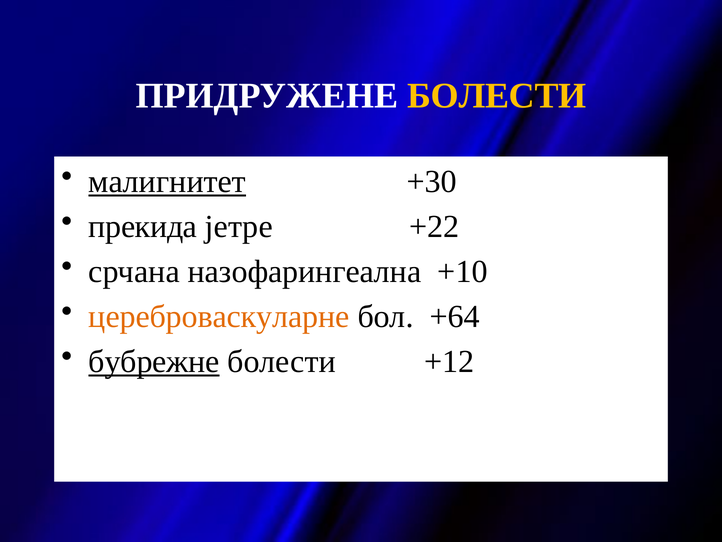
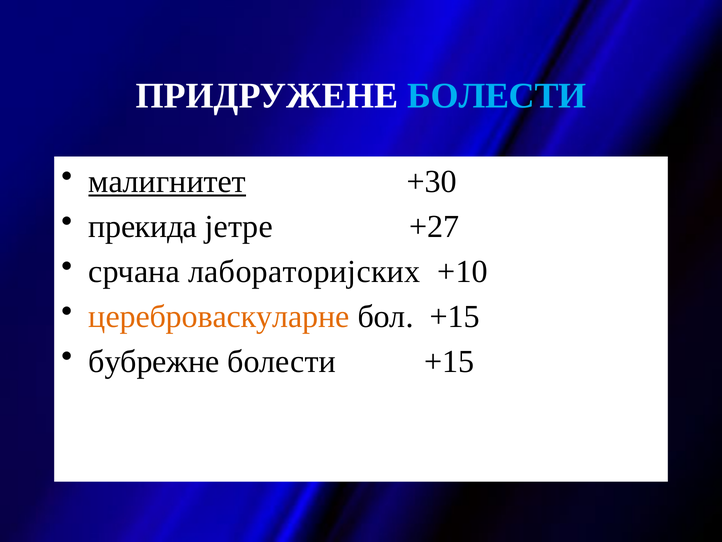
БОЛЕСТИ at (497, 96) colour: yellow -> light blue
+22: +22 -> +27
назофарингеална: назофарингеална -> лабораторијских
бол +64: +64 -> +15
бубрежне underline: present -> none
болести +12: +12 -> +15
